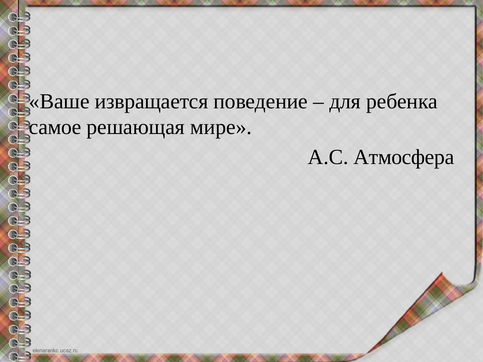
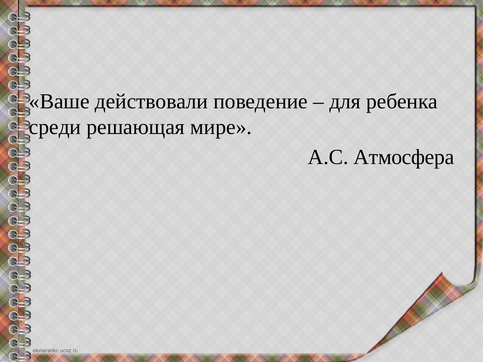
извращается: извращается -> действовали
самое: самое -> среди
